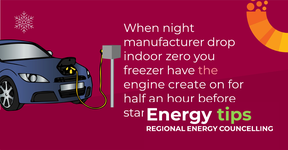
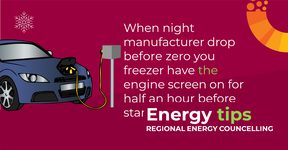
indoor at (143, 57): indoor -> before
the colour: pink -> light green
create: create -> screen
